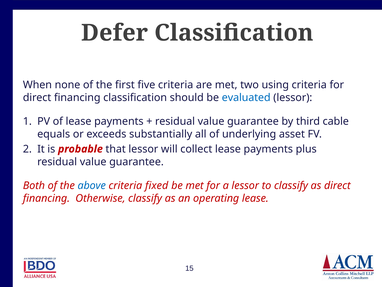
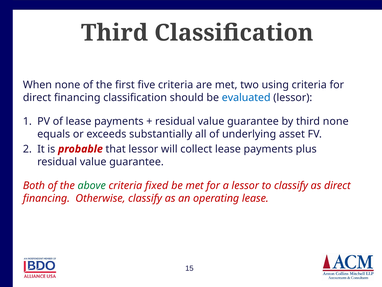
Defer at (115, 33): Defer -> Third
third cable: cable -> none
above colour: blue -> green
